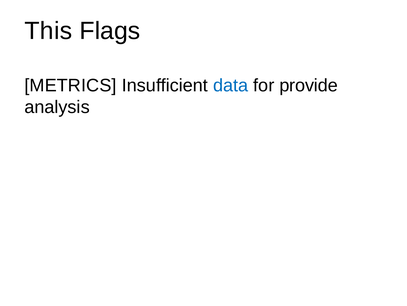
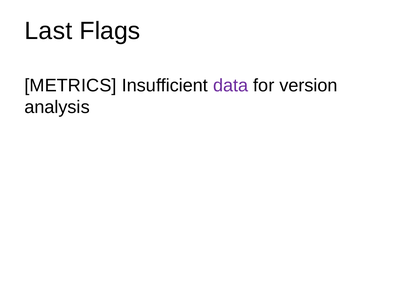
This: This -> Last
data colour: blue -> purple
provide: provide -> version
